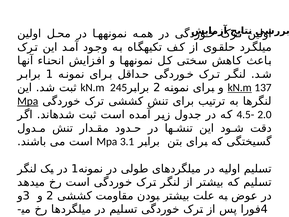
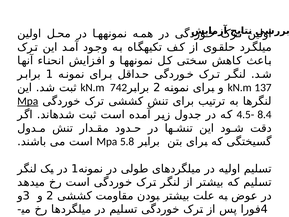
245: 245 -> 742
kN.m at (240, 88) underline: present -> none
2.0: 2.0 -> 8.4
3.1: 3.1 -> 5.8
